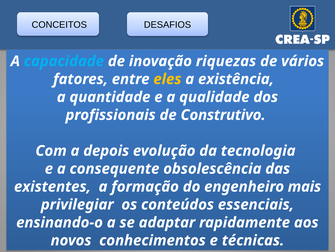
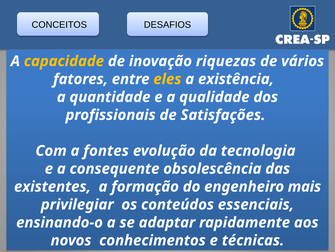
capacidade colour: light blue -> yellow
Construtivo: Construtivo -> Satisfações
depois: depois -> fontes
